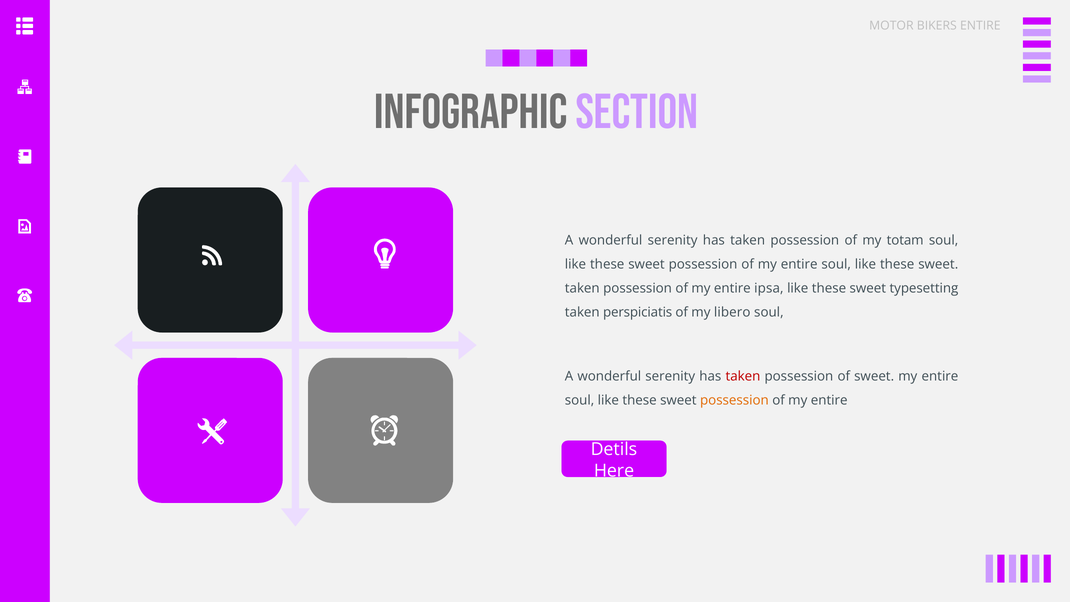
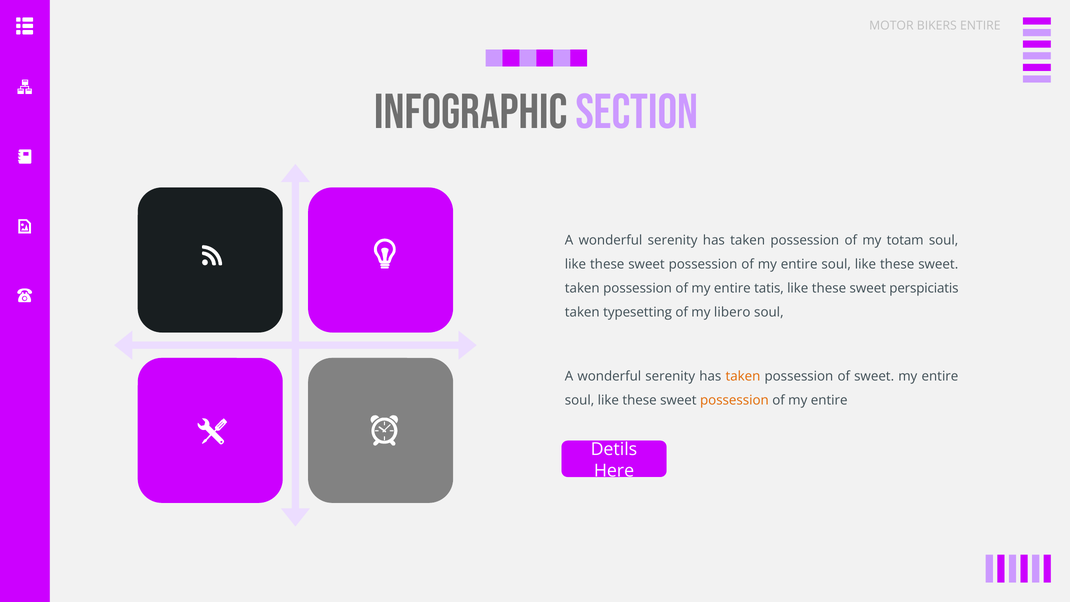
ipsa: ipsa -> tatis
typesetting: typesetting -> perspiciatis
perspiciatis: perspiciatis -> typesetting
taken at (743, 376) colour: red -> orange
